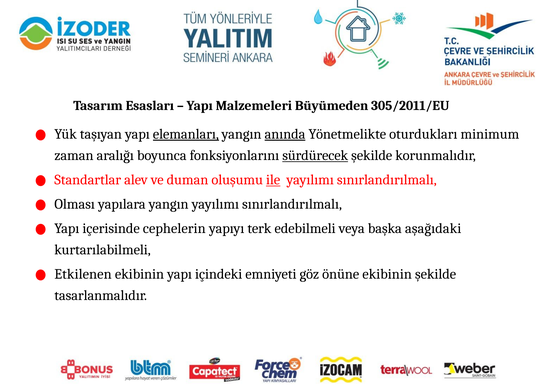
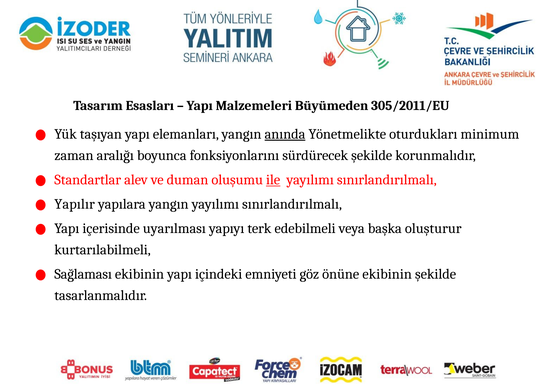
elemanları underline: present -> none
sürdürecek underline: present -> none
Olması: Olması -> Yapılır
cephelerin: cephelerin -> uyarılması
aşağıdaki: aşağıdaki -> oluşturur
Etkilenen: Etkilenen -> Sağlaması
